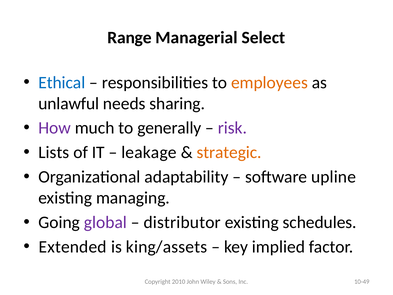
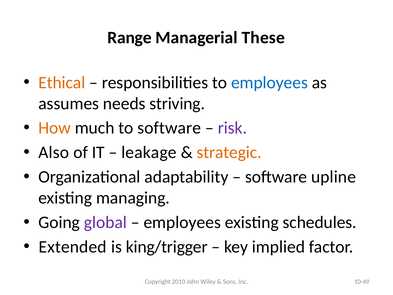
Select: Select -> These
Ethical colour: blue -> orange
employees at (269, 82) colour: orange -> blue
unlawful: unlawful -> assumes
sharing: sharing -> striving
How colour: purple -> orange
to generally: generally -> software
Lists: Lists -> Also
distributor at (182, 222): distributor -> employees
king/assets: king/assets -> king/trigger
